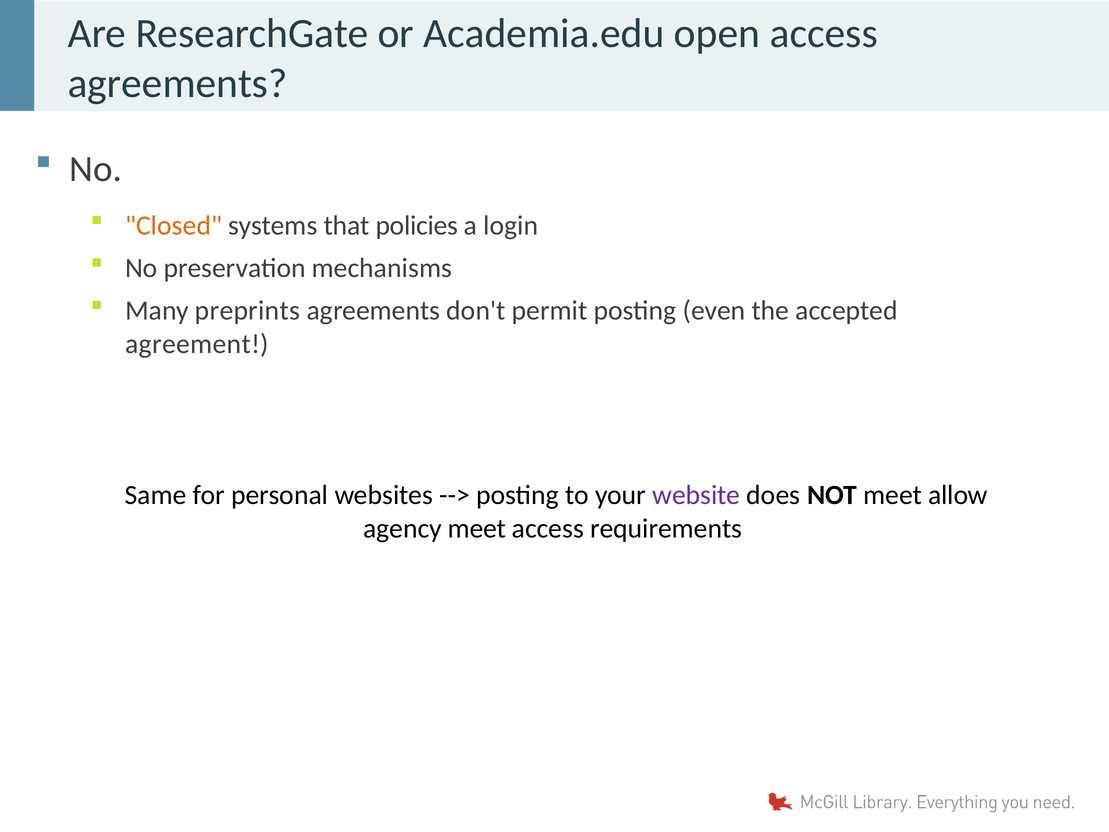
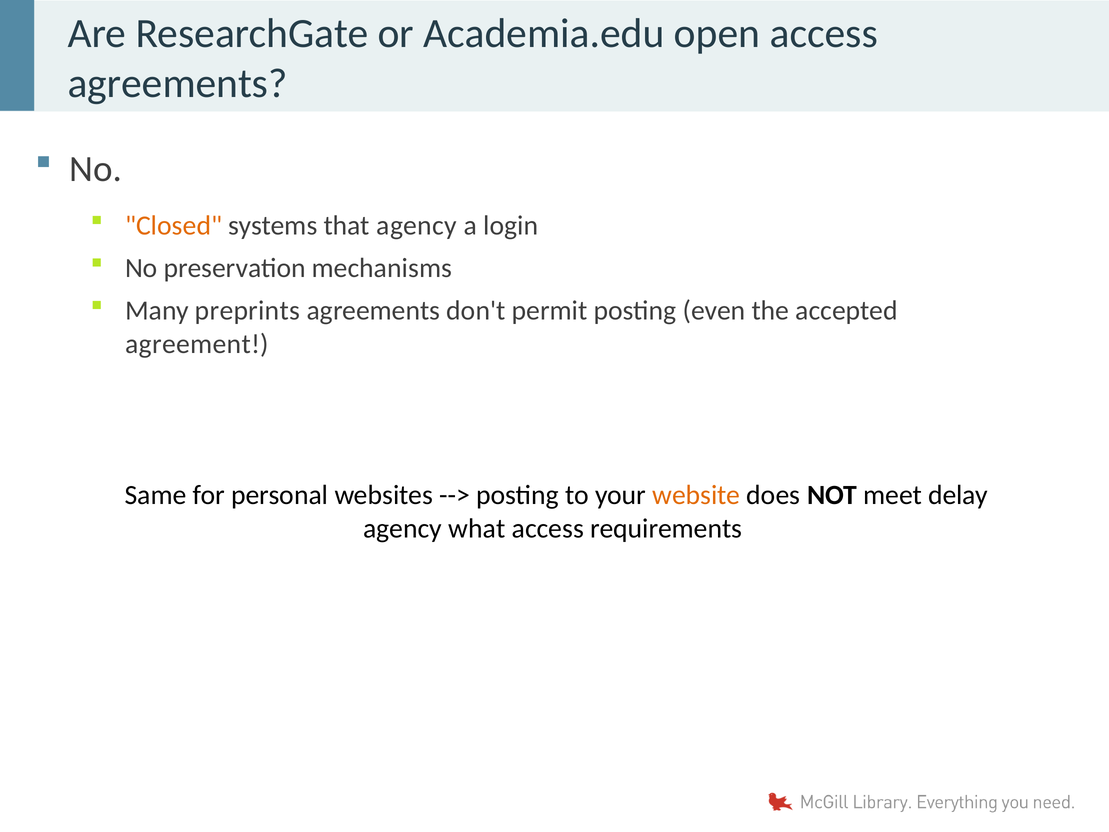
that policies: policies -> agency
website colour: purple -> orange
allow: allow -> delay
agency meet: meet -> what
